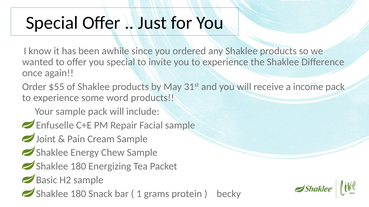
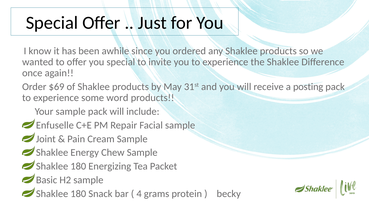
$55: $55 -> $69
income: income -> posting
1: 1 -> 4
